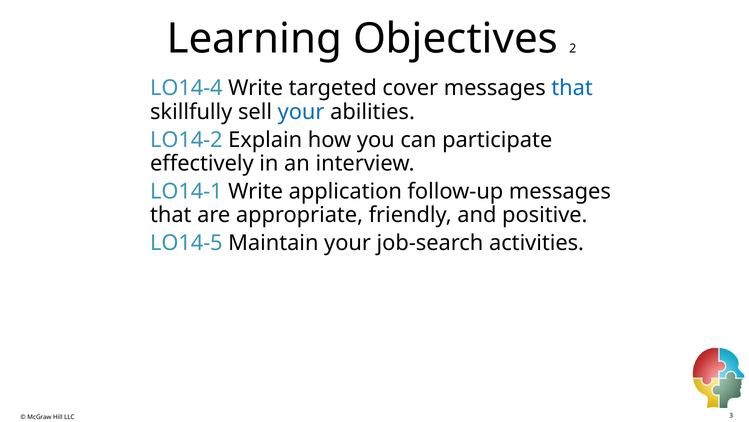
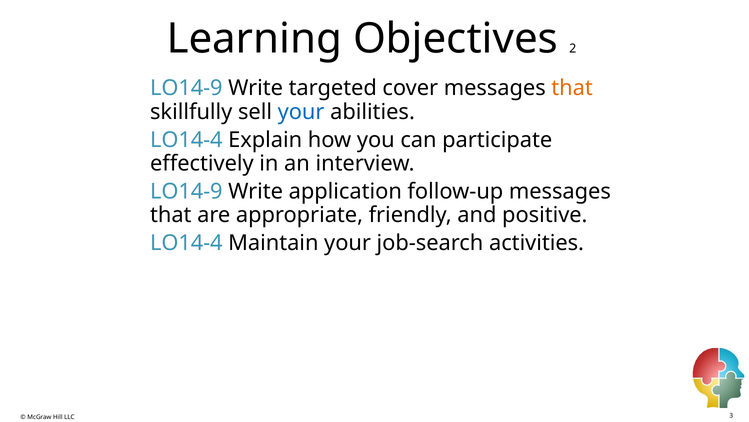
LO14-4 at (186, 88): LO14-4 -> LO14-9
that at (572, 88) colour: blue -> orange
LO14-2 at (186, 140): LO14-2 -> LO14-4
LO14-1 at (186, 191): LO14-1 -> LO14-9
LO14-5 at (186, 243): LO14-5 -> LO14-4
